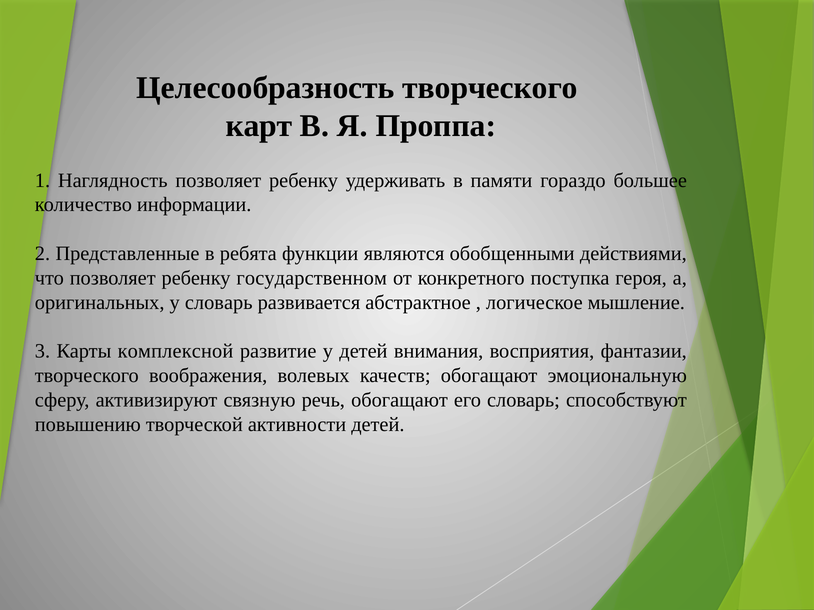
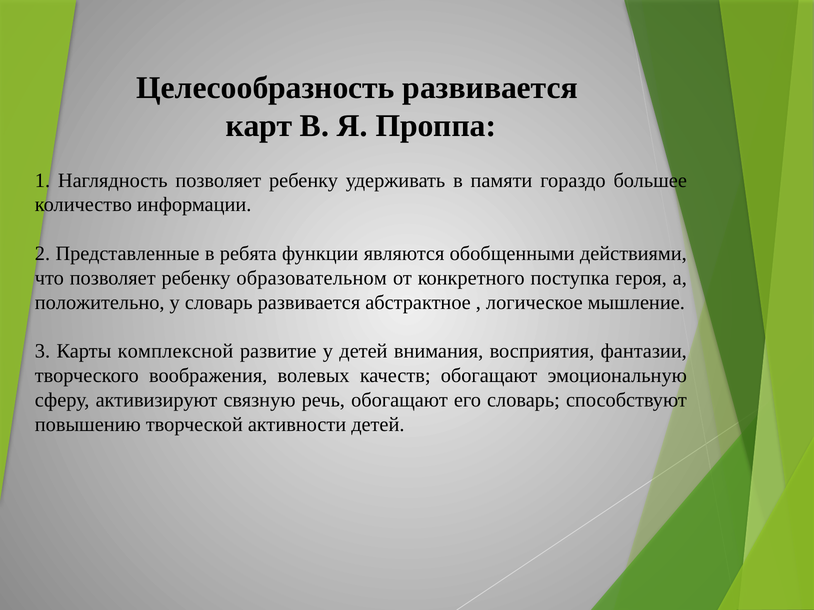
Целесообразность творческого: творческого -> развивается
государственном: государственном -> образовательном
оригинальных: оригинальных -> положительно
